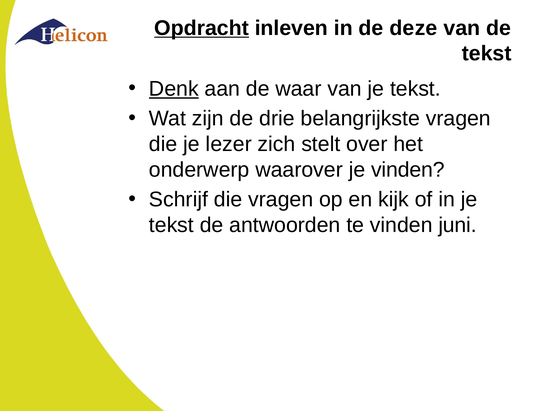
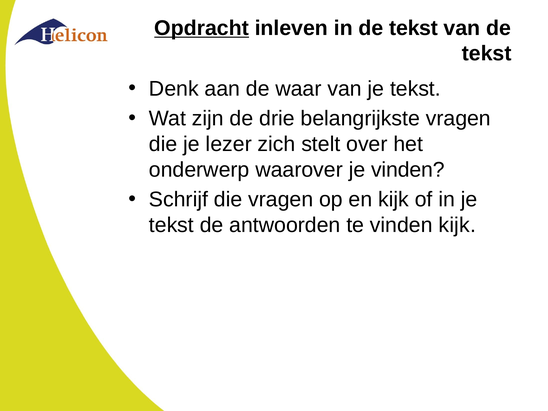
in de deze: deze -> tekst
Denk underline: present -> none
vinden juni: juni -> kijk
